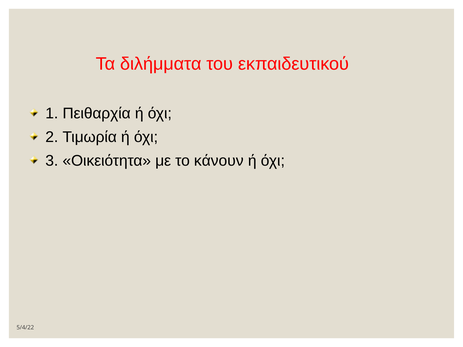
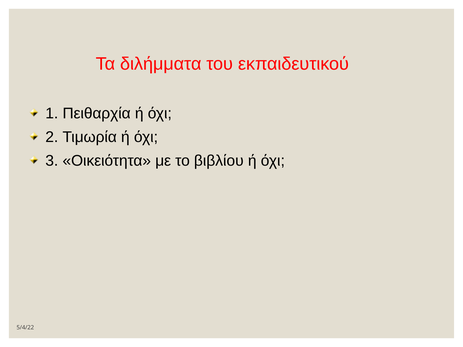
κάνουν: κάνουν -> βιβλίου
